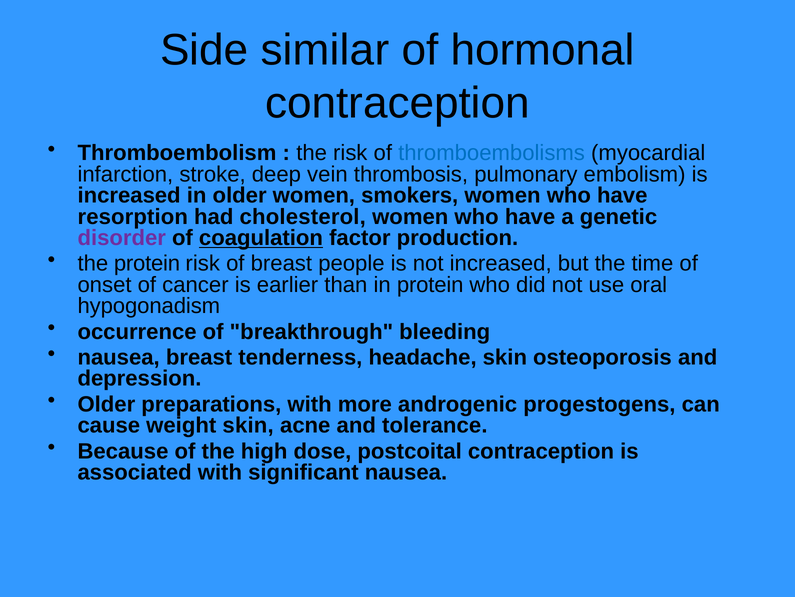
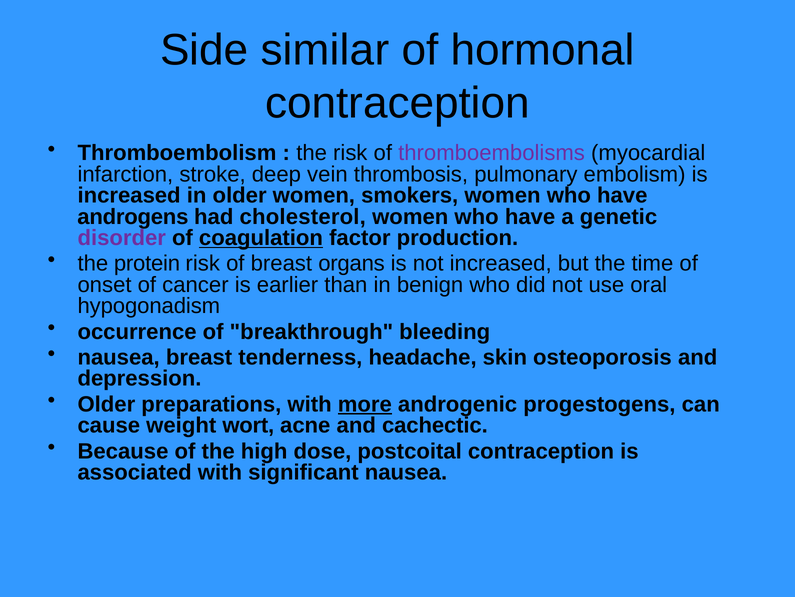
thromboembolisms colour: blue -> purple
resorption: resorption -> androgens
people: people -> organs
in protein: protein -> benign
more underline: none -> present
weight skin: skin -> wort
tolerance: tolerance -> cachectic
